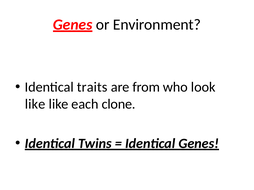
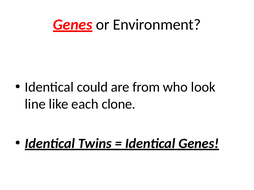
traits: traits -> could
like at (35, 104): like -> line
